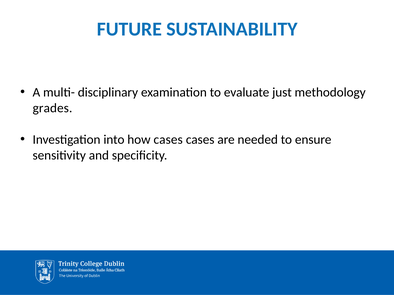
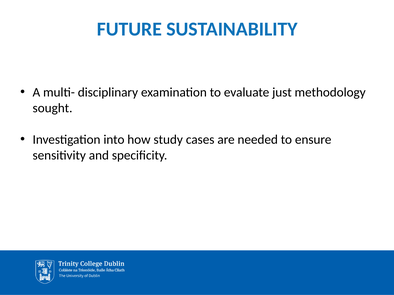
grades: grades -> sought
how cases: cases -> study
